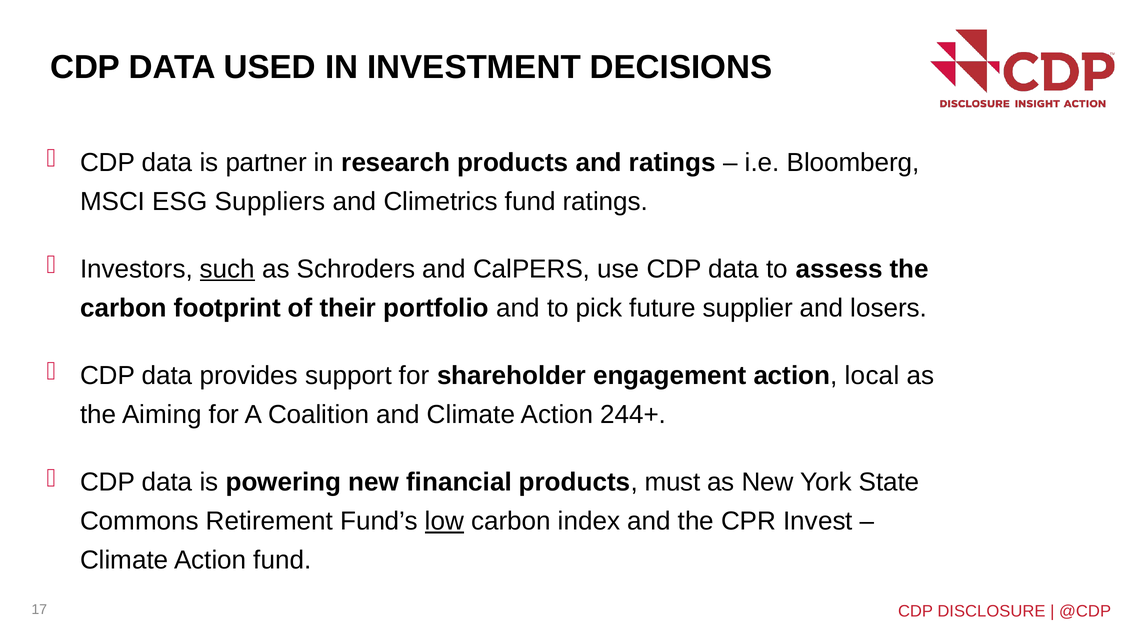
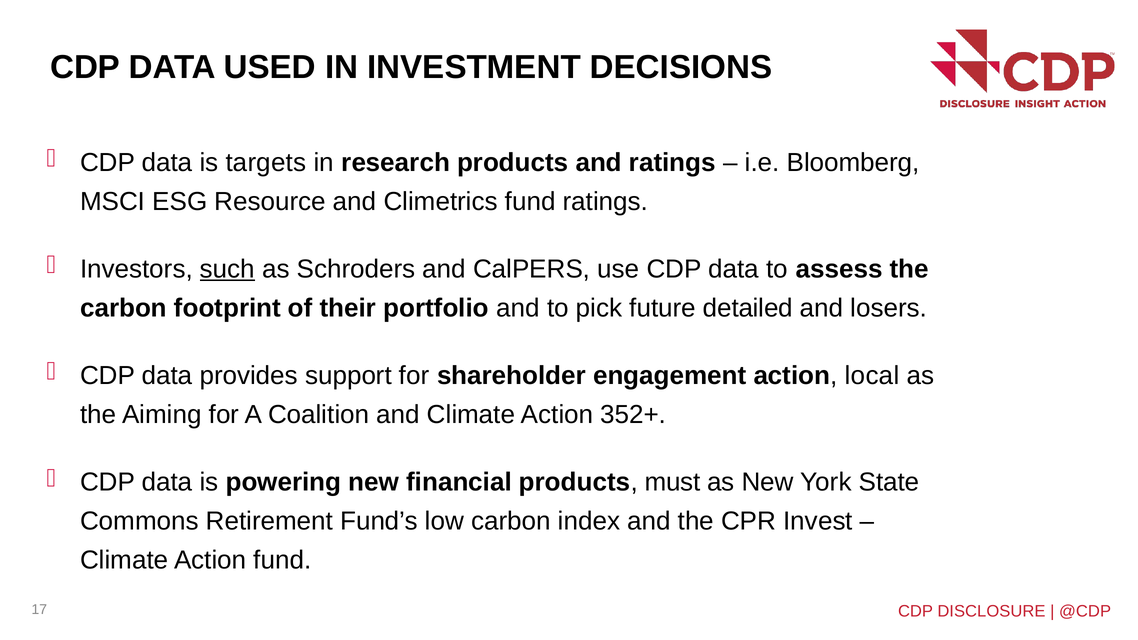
partner: partner -> targets
Suppliers: Suppliers -> Resource
supplier: supplier -> detailed
244+: 244+ -> 352+
low underline: present -> none
